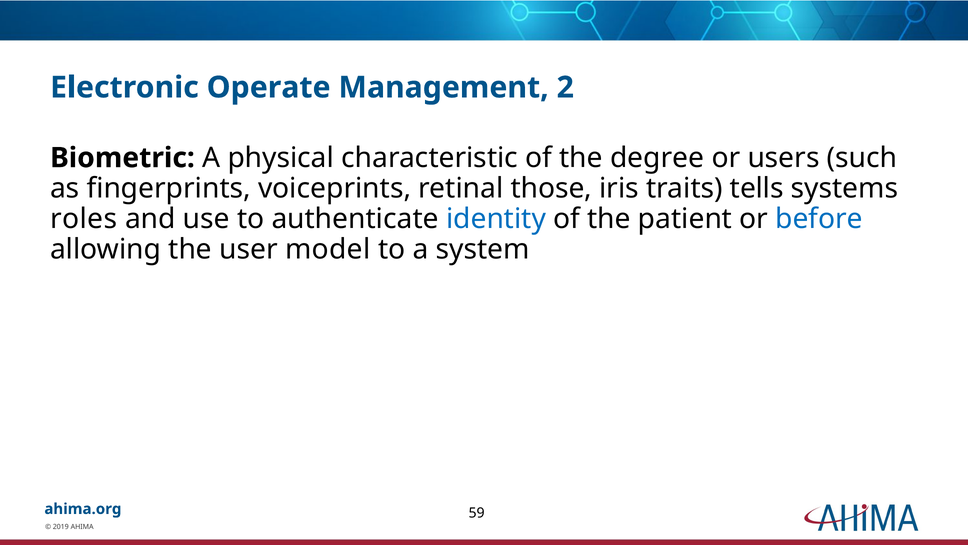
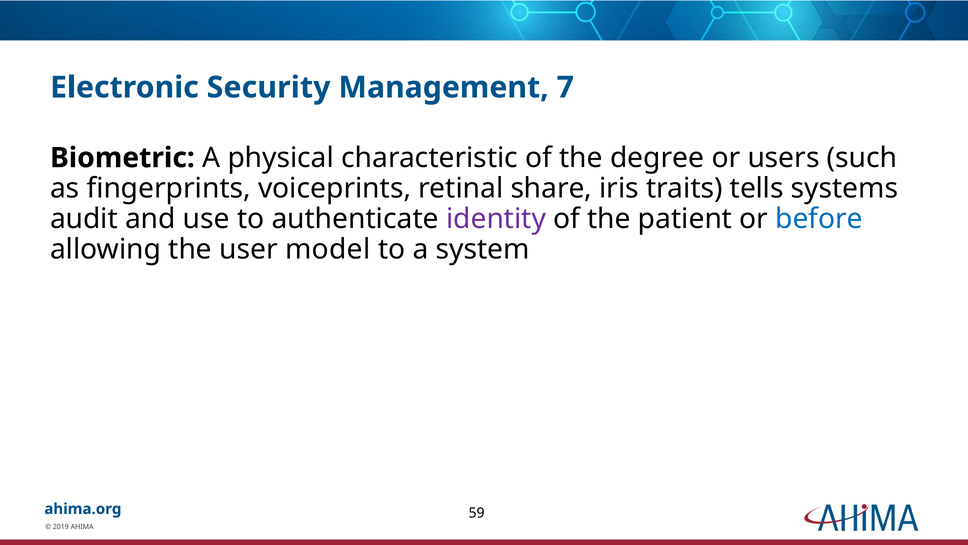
Operate: Operate -> Security
2: 2 -> 7
those: those -> share
roles: roles -> audit
identity colour: blue -> purple
